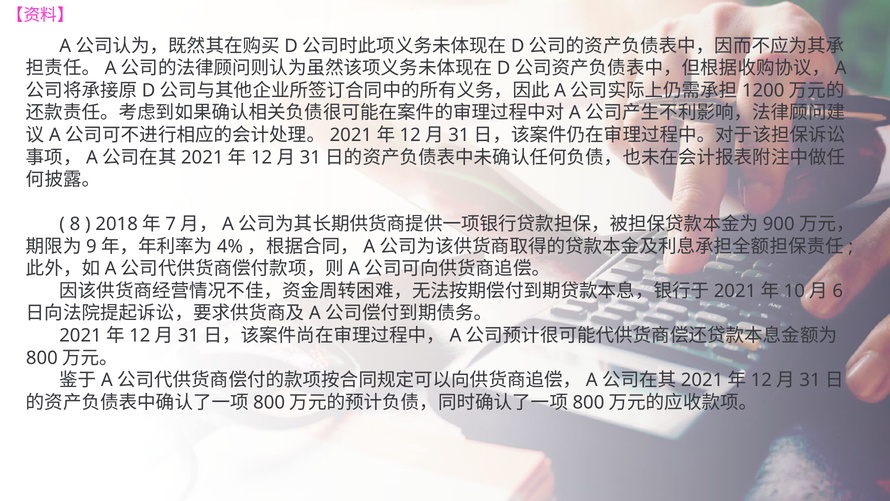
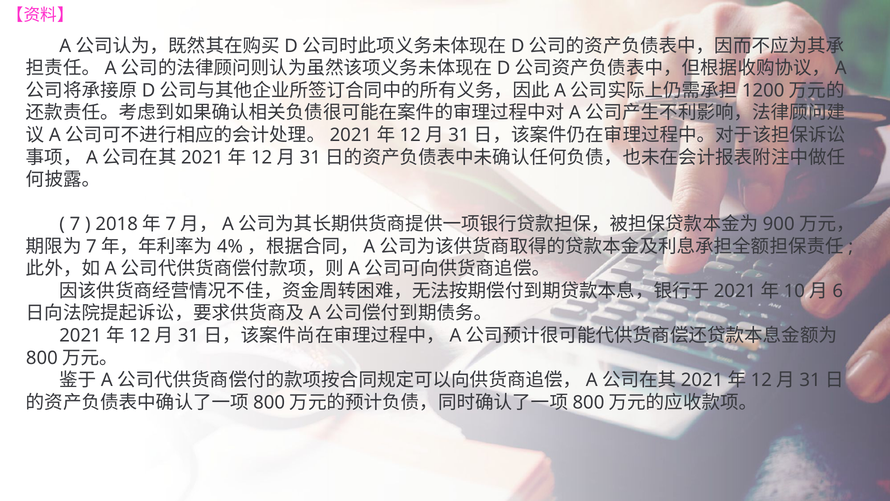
8 at (75, 224): 8 -> 7
9 at (91, 246): 9 -> 7
